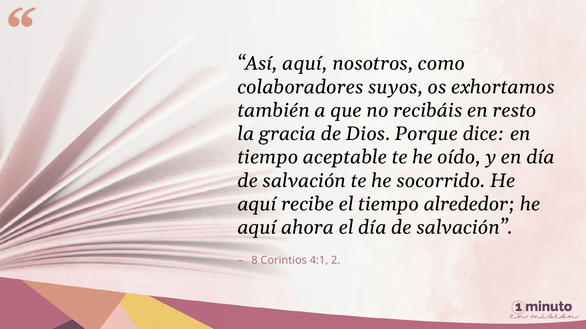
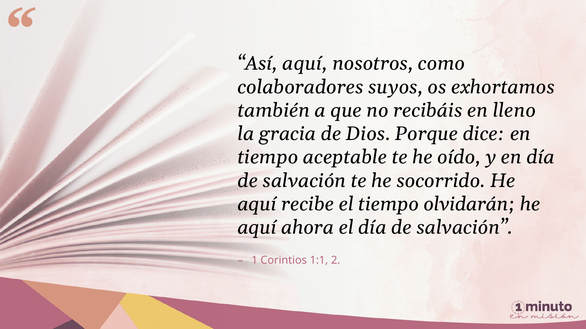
resto: resto -> lleno
alrededor: alrededor -> olvidarán
8: 8 -> 1
4:1: 4:1 -> 1:1
